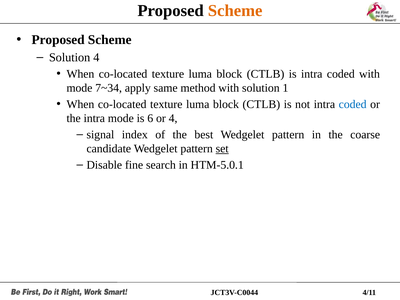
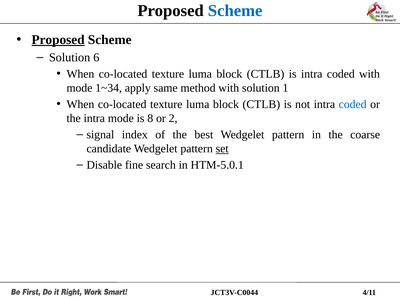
Scheme at (235, 11) colour: orange -> blue
Proposed at (58, 40) underline: none -> present
Solution 4: 4 -> 6
7~34: 7~34 -> 1~34
6: 6 -> 8
or 4: 4 -> 2
